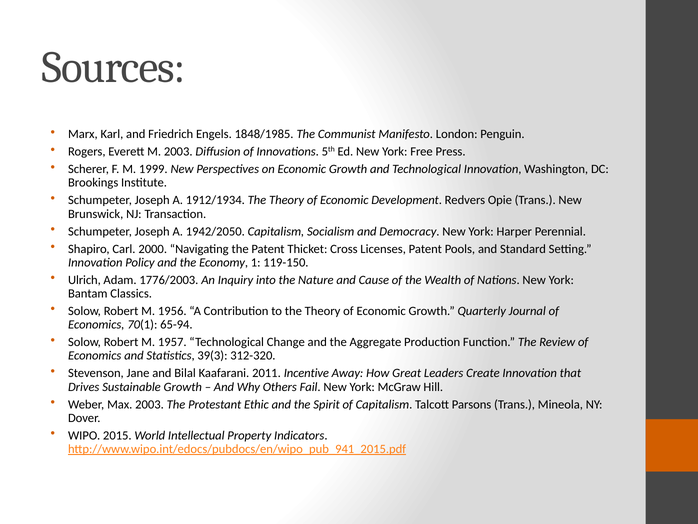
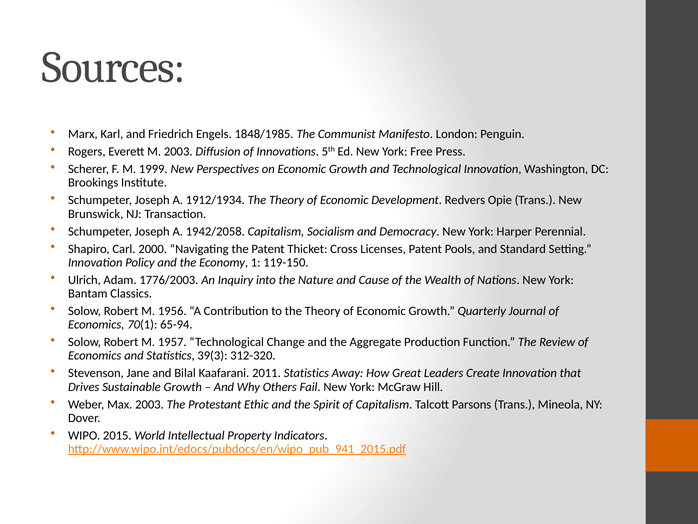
1942/2050: 1942/2050 -> 1942/2058
2011 Incentive: Incentive -> Statistics
